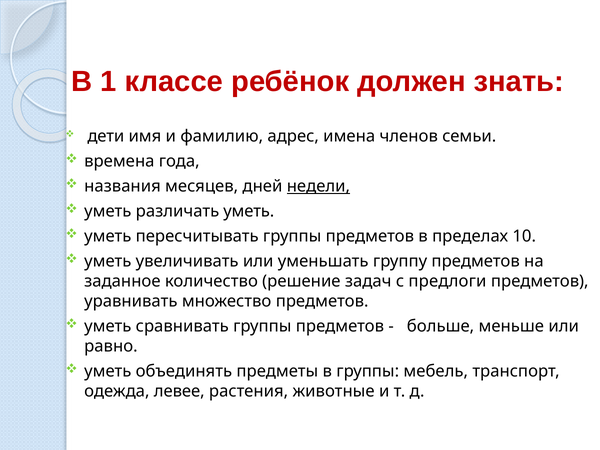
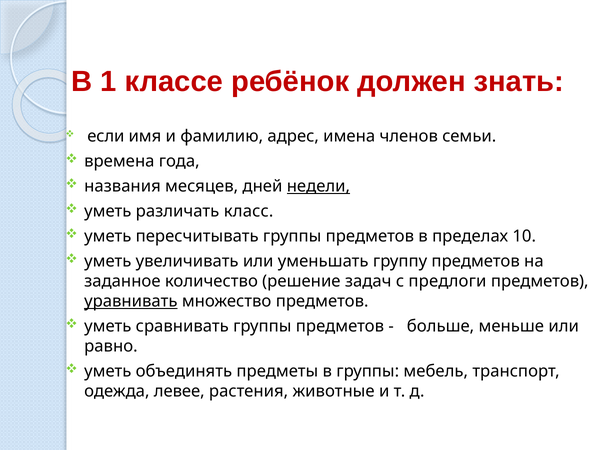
дети: дети -> если
различать уметь: уметь -> класс
уравнивать underline: none -> present
